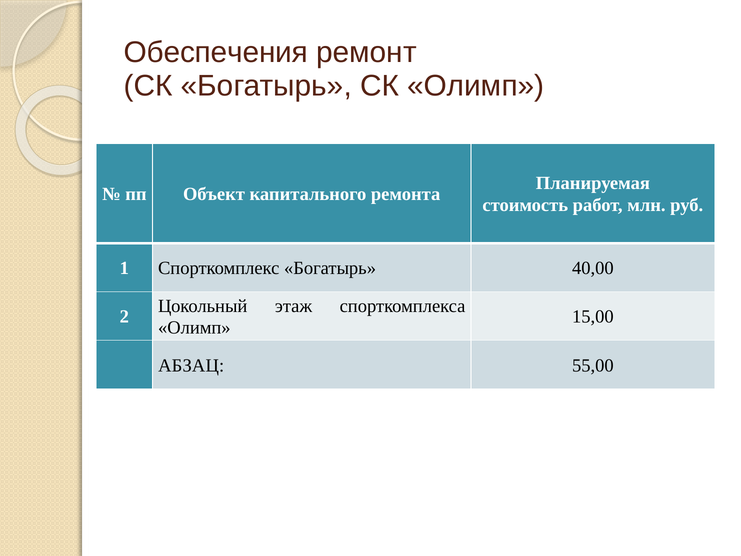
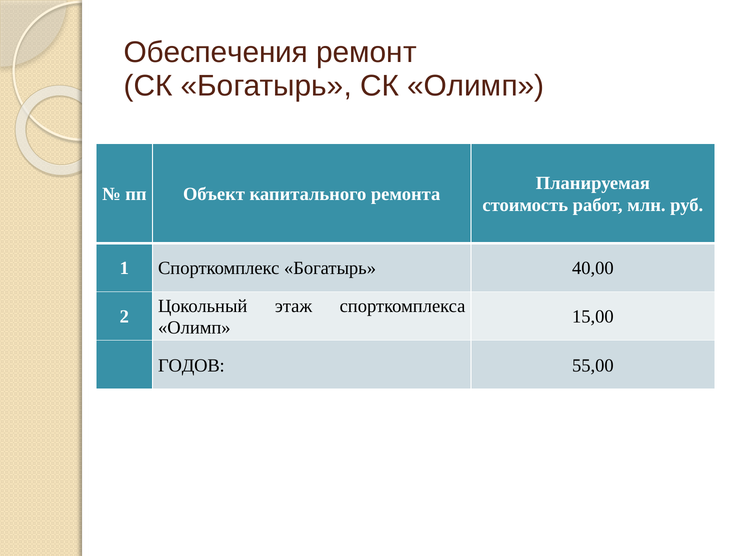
АБЗАЦ: АБЗАЦ -> ГОДОВ
